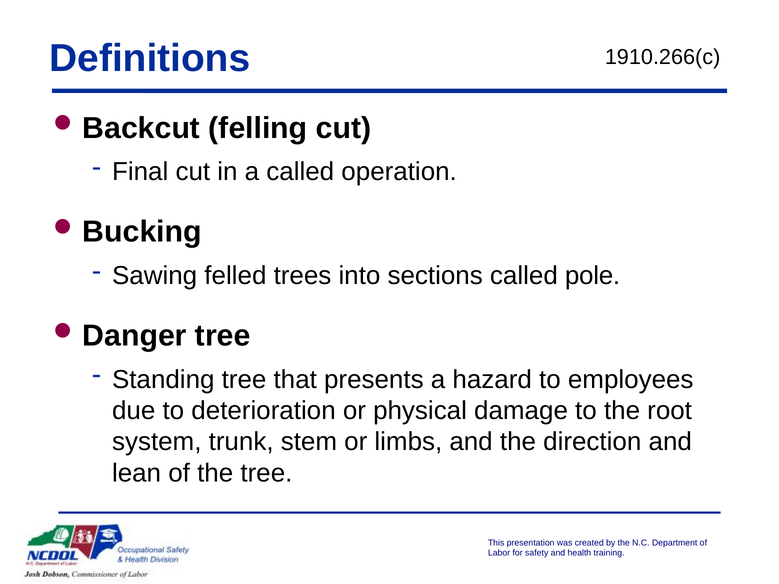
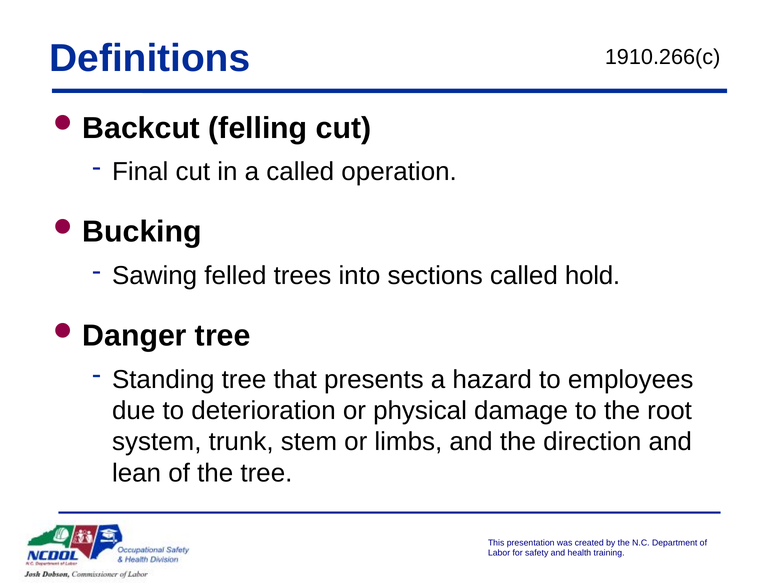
pole: pole -> hold
